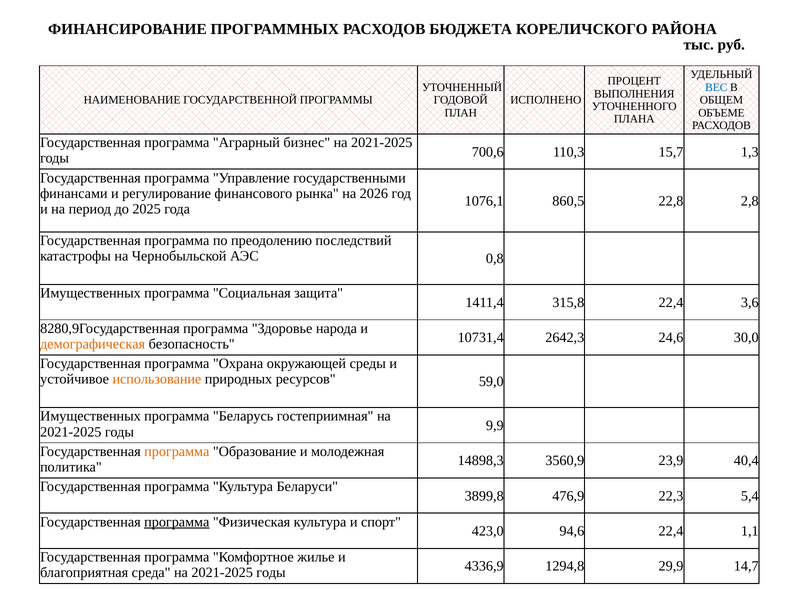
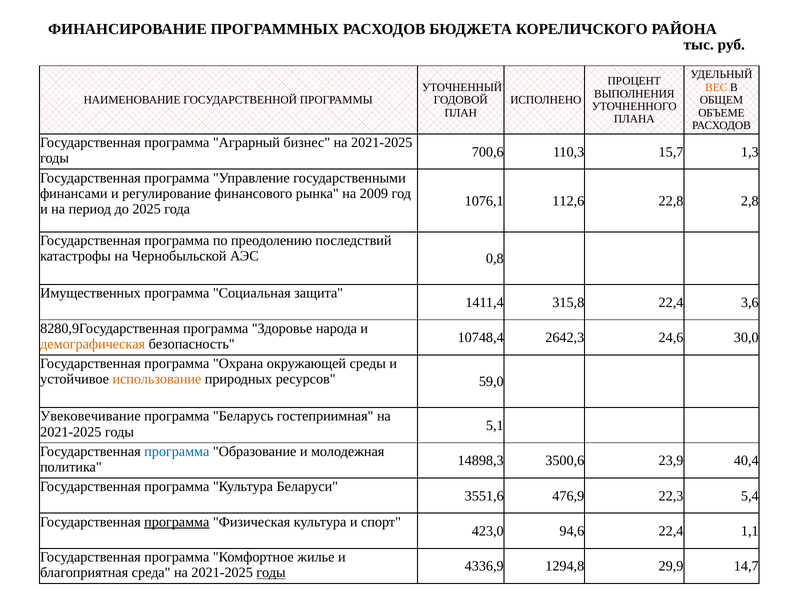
ВЕС colour: blue -> orange
2026: 2026 -> 2009
860,5: 860,5 -> 112,6
10731,4: 10731,4 -> 10748,4
Имущественных at (90, 416): Имущественных -> Увековечивание
9,9: 9,9 -> 5,1
программа at (177, 452) colour: orange -> blue
3560,9: 3560,9 -> 3500,6
3899,8: 3899,8 -> 3551,6
годы at (271, 573) underline: none -> present
